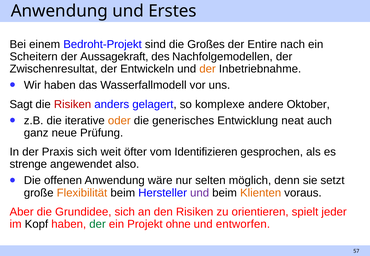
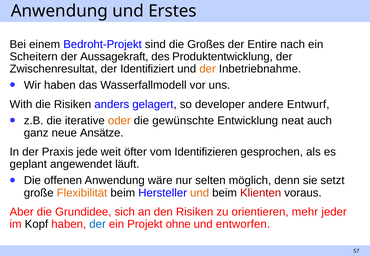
Nachfolgemodellen: Nachfolgemodellen -> Produktentwicklung
Entwickeln: Entwickeln -> Identifiziert
Sagt: Sagt -> With
Risiken at (73, 104) colour: red -> black
komplexe: komplexe -> developer
Oktober: Oktober -> Entwurf
generisches: generisches -> gewünschte
Prüfung: Prüfung -> Ansätze
Praxis sich: sich -> jede
strenge: strenge -> geplant
also: also -> läuft
und at (200, 193) colour: purple -> orange
Klienten colour: orange -> red
spielt: spielt -> mehr
der at (98, 224) colour: green -> blue
